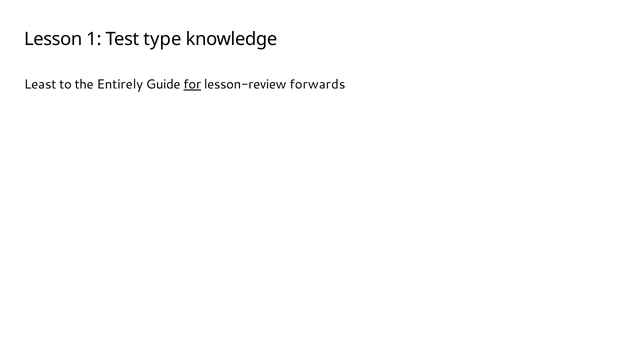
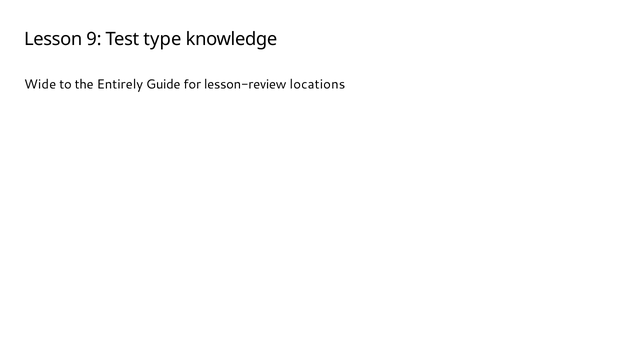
1: 1 -> 9
Least: Least -> Wide
for underline: present -> none
forwards: forwards -> locations
